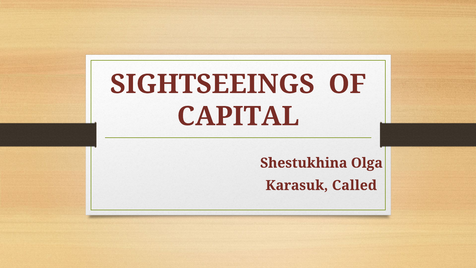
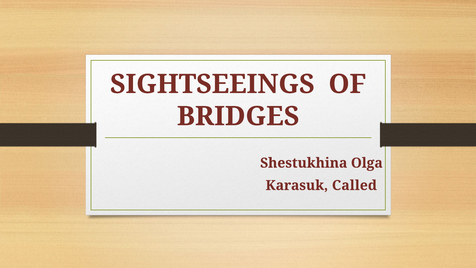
CAPITAL: CAPITAL -> BRIDGES
